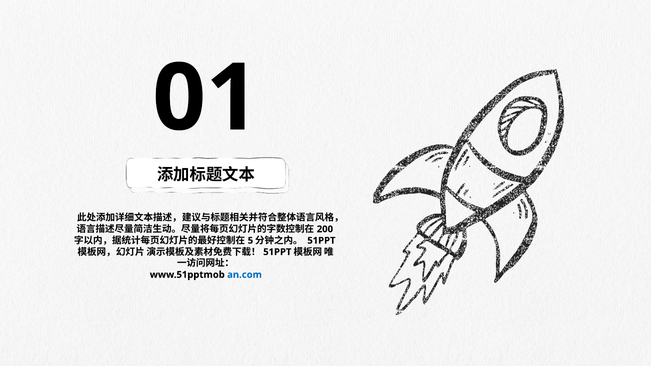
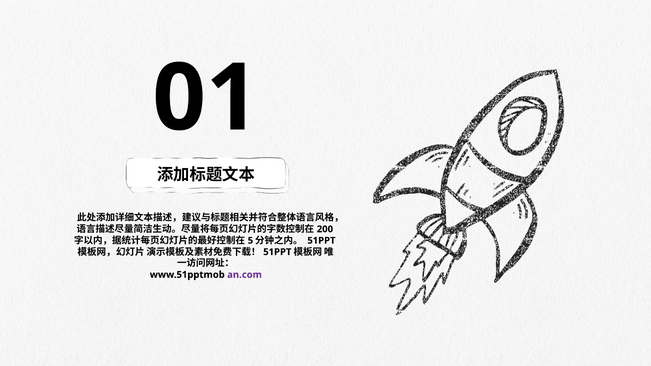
an.com colour: blue -> purple
